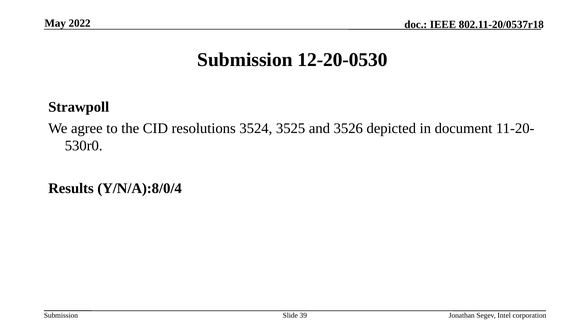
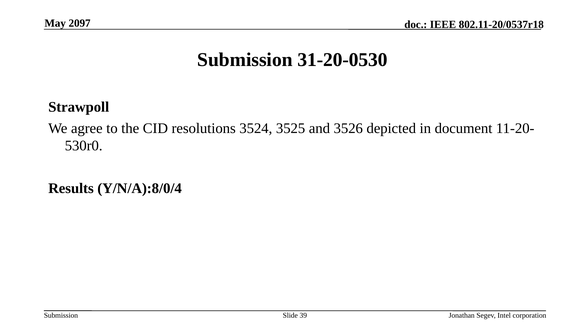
2022: 2022 -> 2097
12-20-0530: 12-20-0530 -> 31-20-0530
